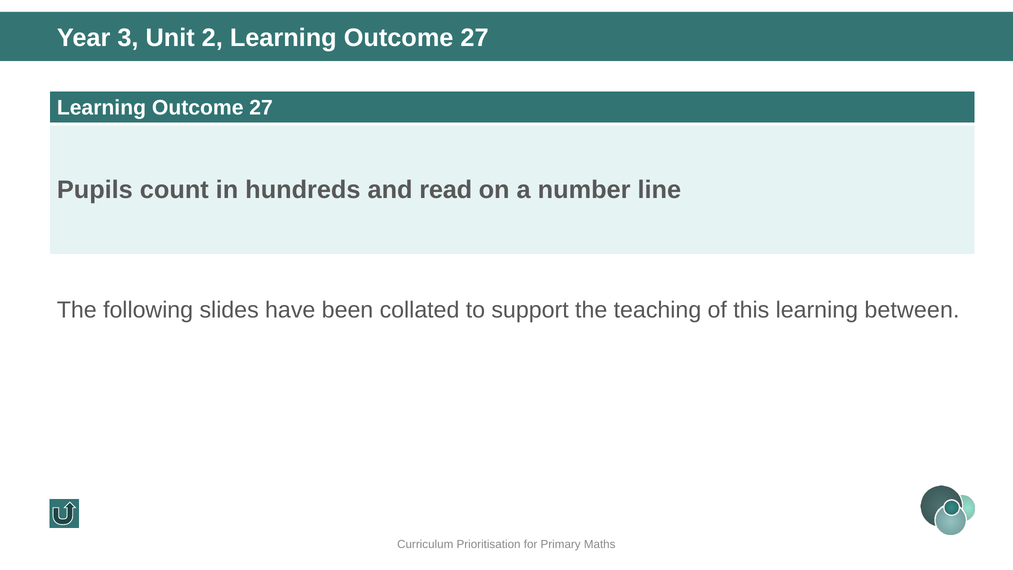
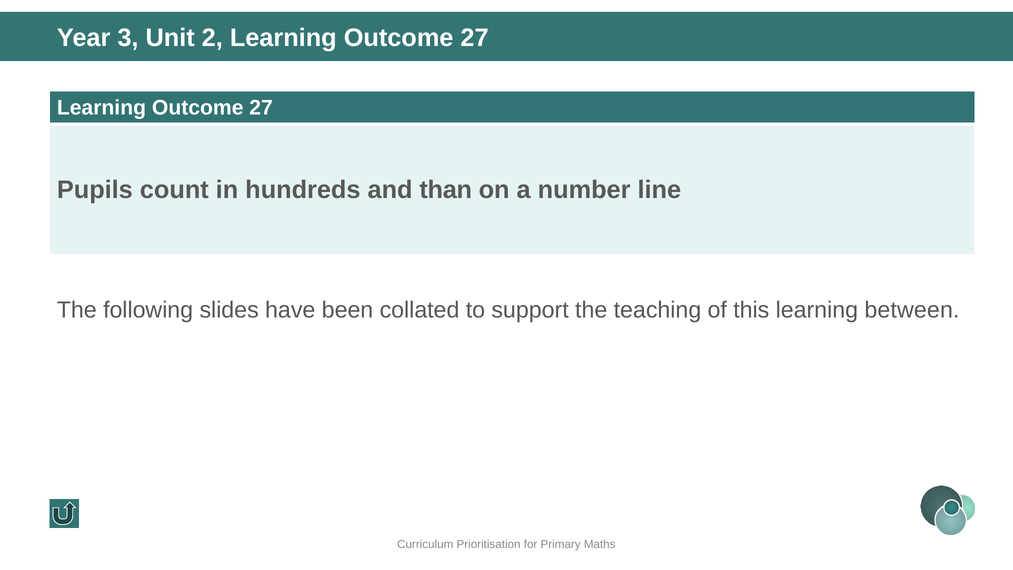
read: read -> than
